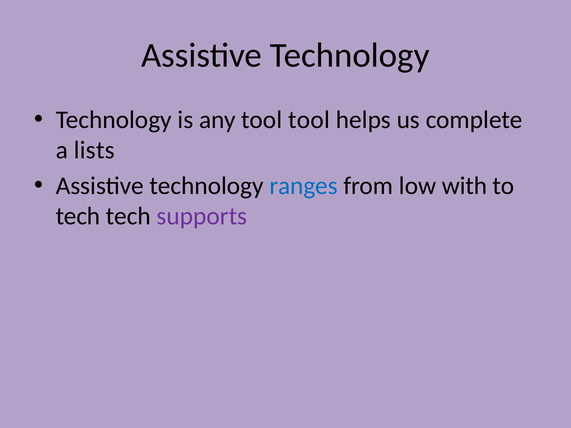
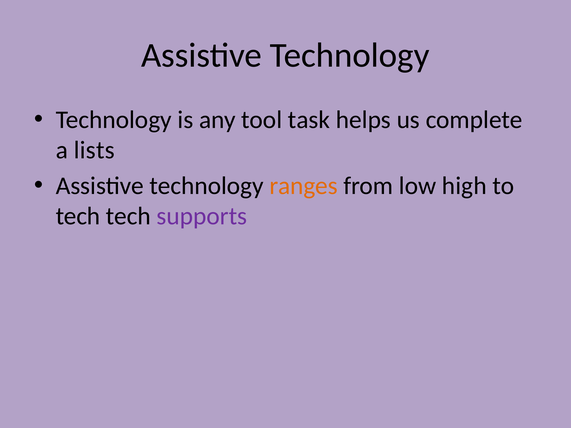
tool tool: tool -> task
ranges colour: blue -> orange
with: with -> high
